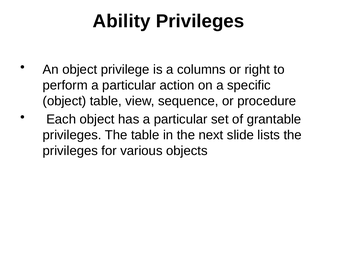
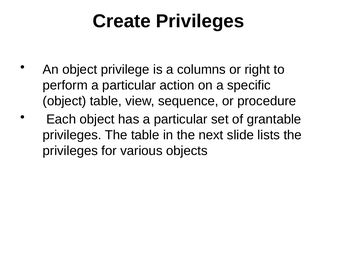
Ability: Ability -> Create
